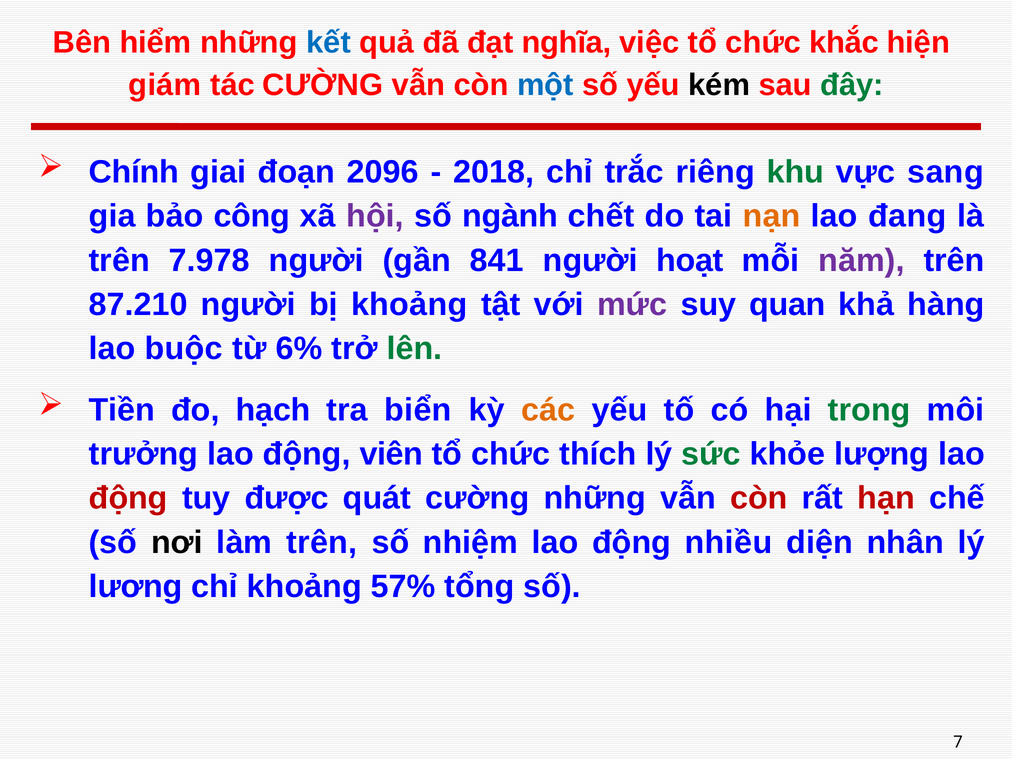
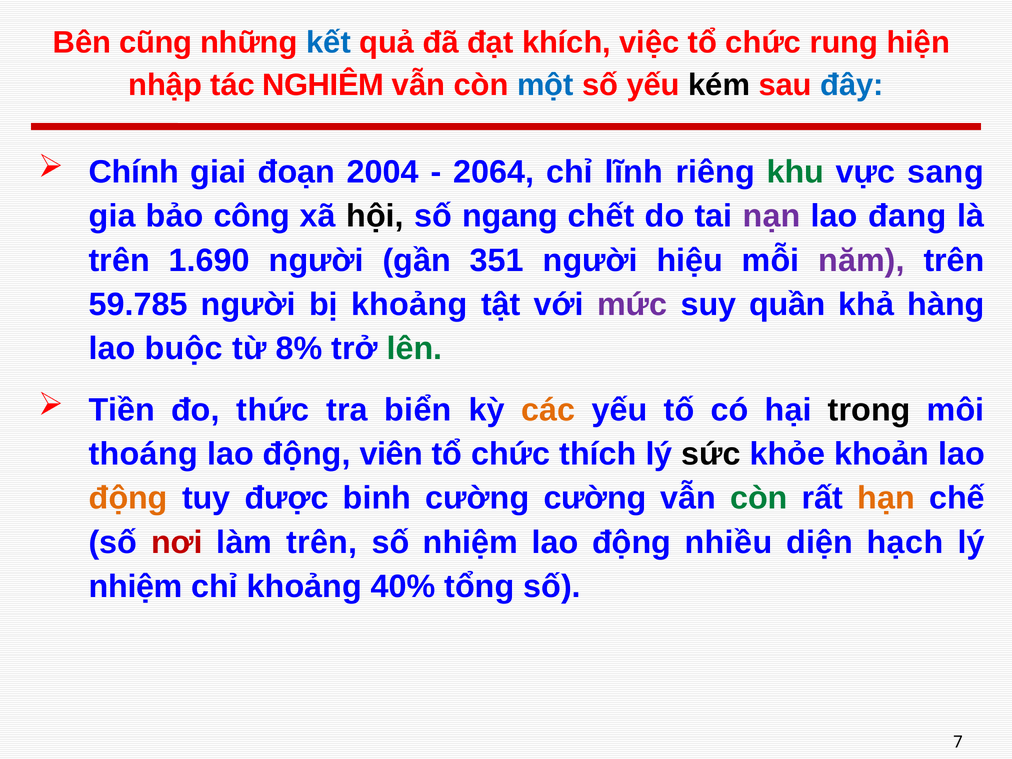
hiểm: hiểm -> cũng
nghĩa: nghĩa -> khích
khắc: khắc -> rung
giám: giám -> nhập
tác CƯỜNG: CƯỜNG -> NGHIÊM
đây colour: green -> blue
2096: 2096 -> 2004
2018: 2018 -> 2064
trắc: trắc -> lĩnh
hội colour: purple -> black
ngành: ngành -> ngang
nạn colour: orange -> purple
7.978: 7.978 -> 1.690
841: 841 -> 351
hoạt: hoạt -> hiệu
87.210: 87.210 -> 59.785
quan: quan -> quần
6%: 6% -> 8%
hạch: hạch -> thức
trong colour: green -> black
trưởng: trưởng -> thoáng
sức colour: green -> black
lượng: lượng -> khoản
động at (128, 498) colour: red -> orange
quát: quát -> binh
cường những: những -> cường
còn at (759, 498) colour: red -> green
hạn colour: red -> orange
nơi colour: black -> red
nhân: nhân -> hạch
lương at (136, 587): lương -> nhiệm
57%: 57% -> 40%
